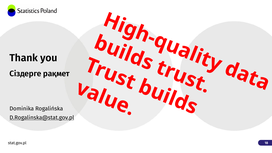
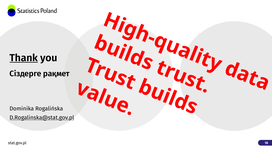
Thank underline: none -> present
